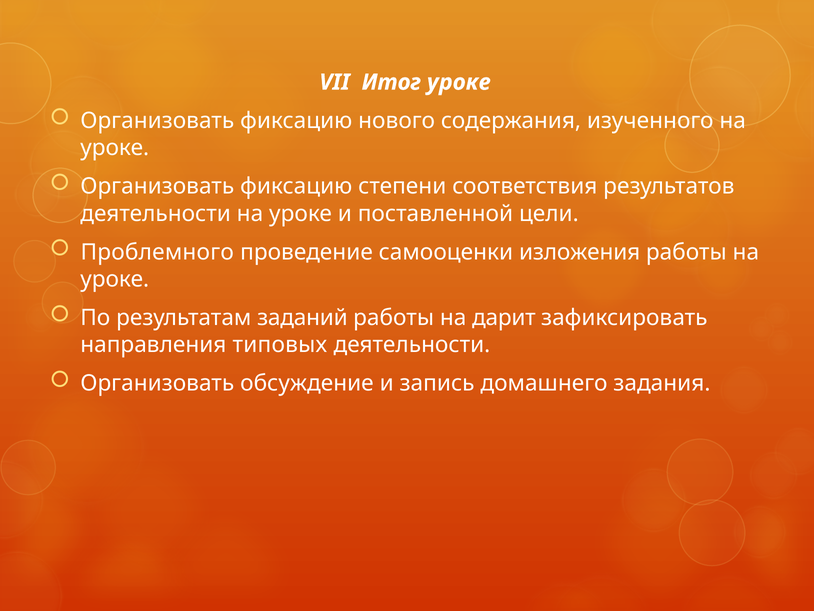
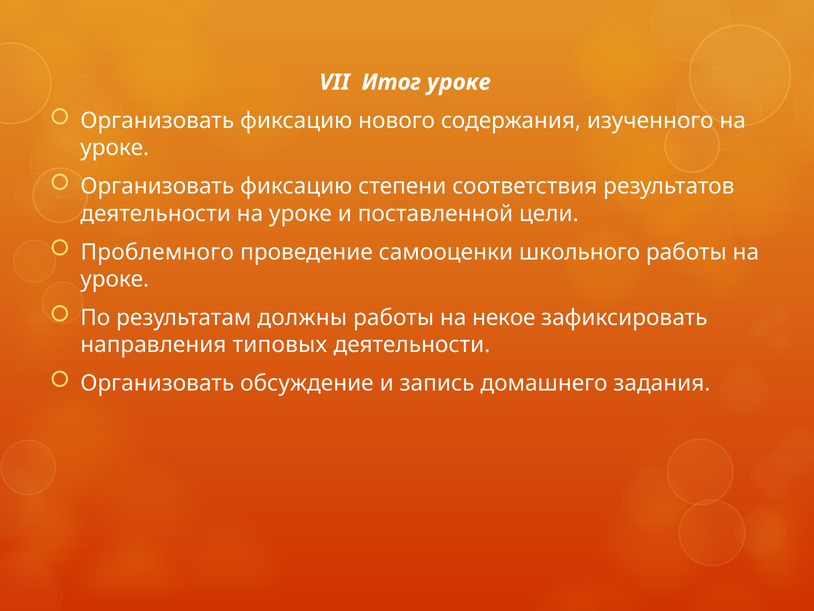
изложения: изложения -> школьного
заданий: заданий -> должны
дарит: дарит -> некое
